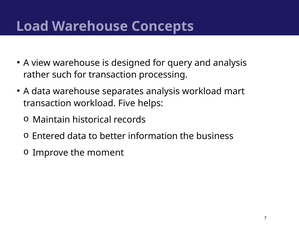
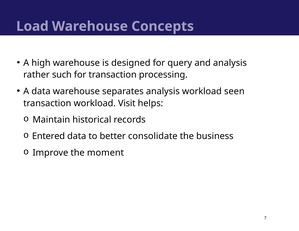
view: view -> high
mart: mart -> seen
Five: Five -> Visit
information: information -> consolidate
